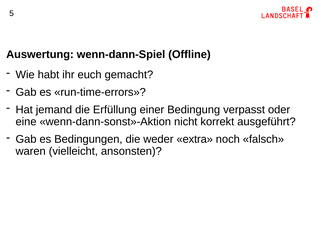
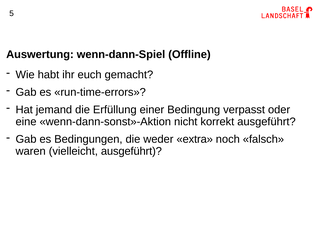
vielleicht ansonsten: ansonsten -> ausgeführt
